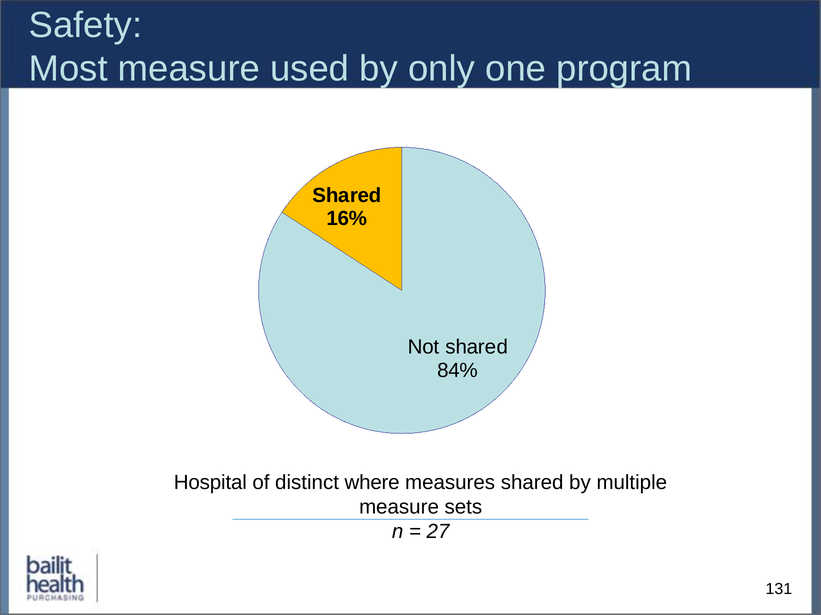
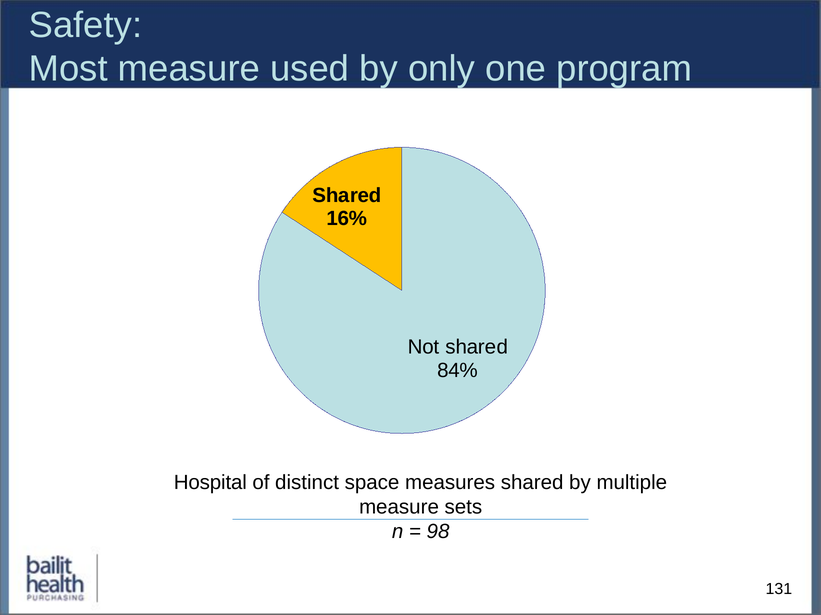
where: where -> space
27: 27 -> 98
